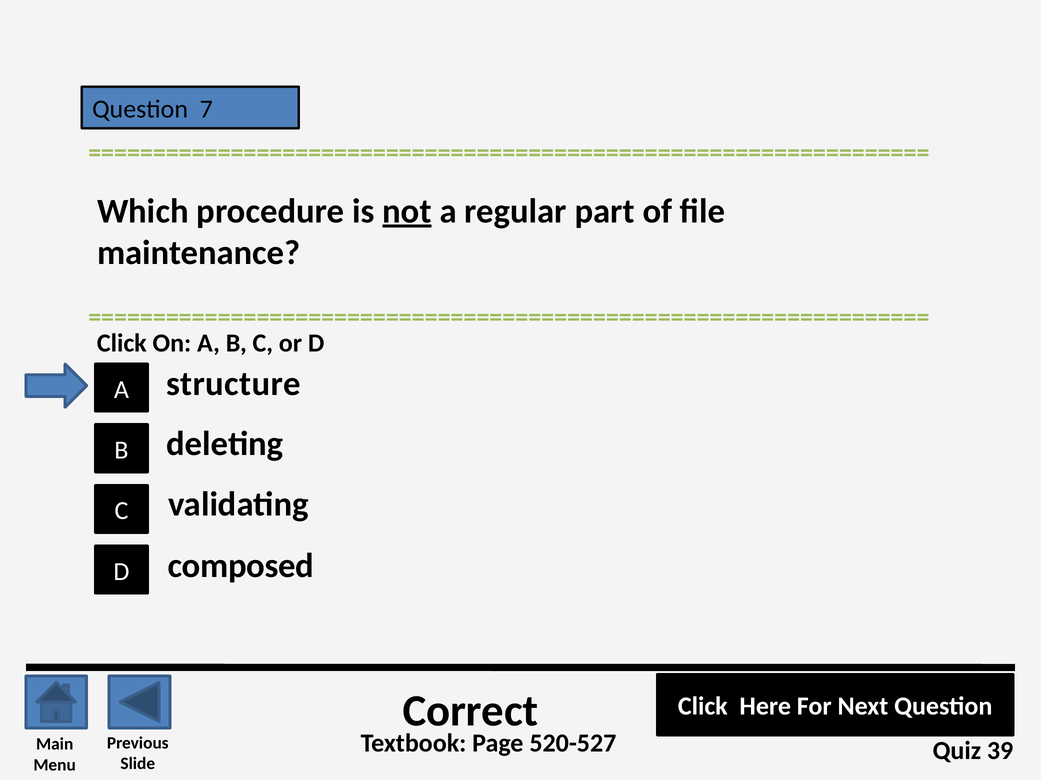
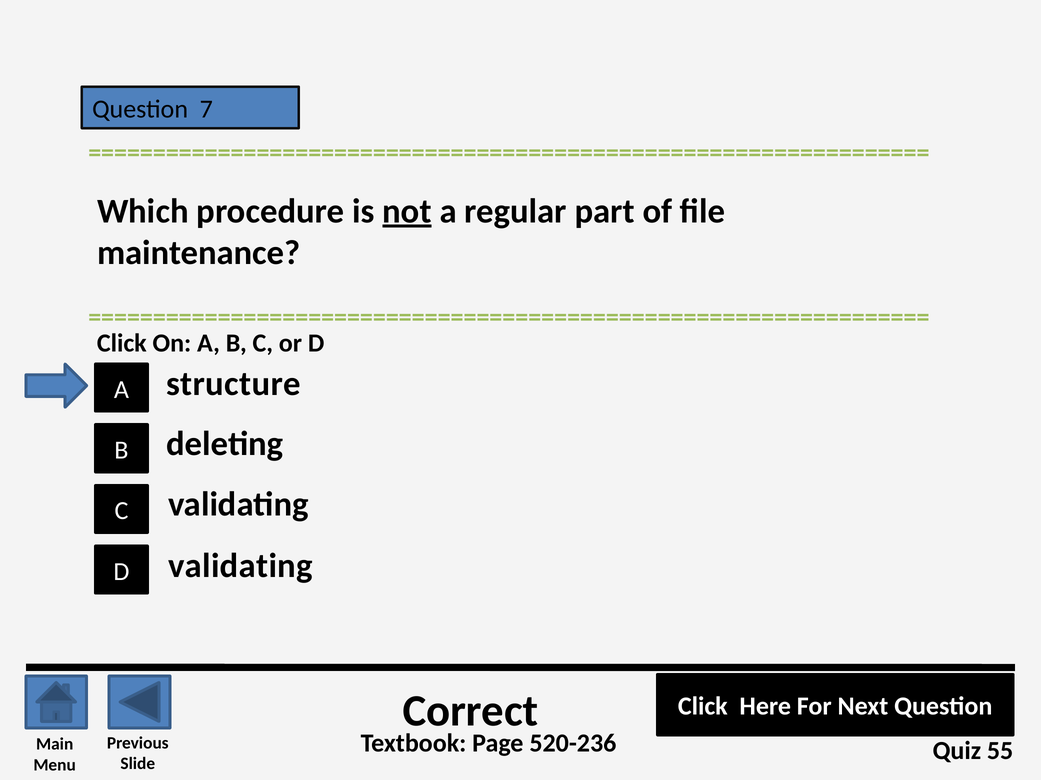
composed at (241, 566): composed -> validating
520-527: 520-527 -> 520-236
39: 39 -> 55
